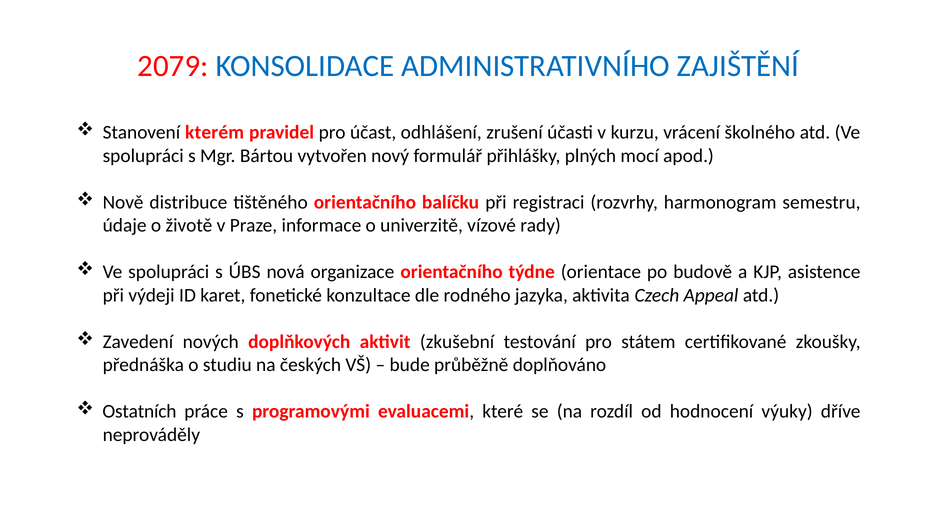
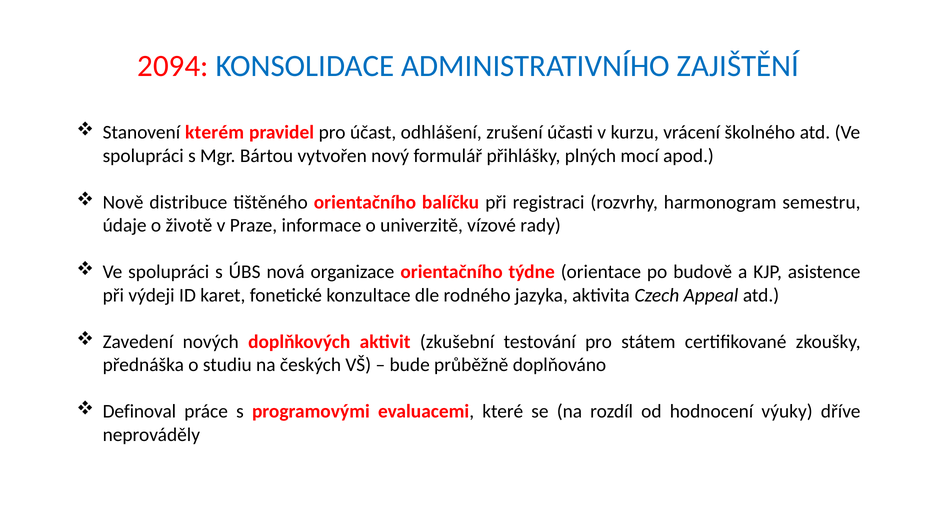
2079: 2079 -> 2094
Ostatních: Ostatních -> Definoval
